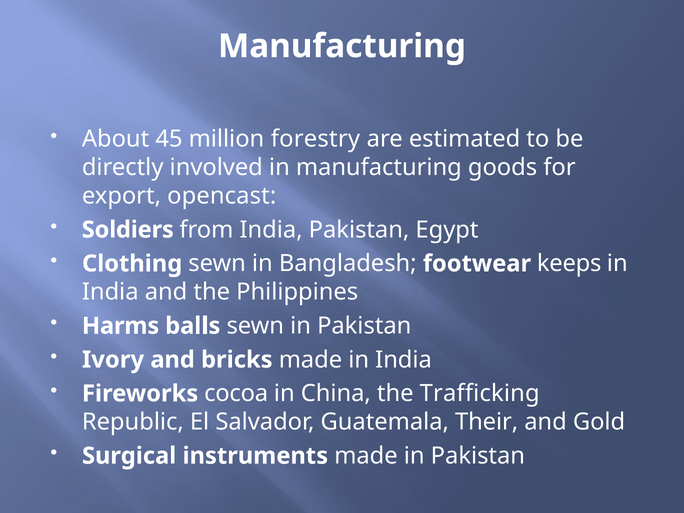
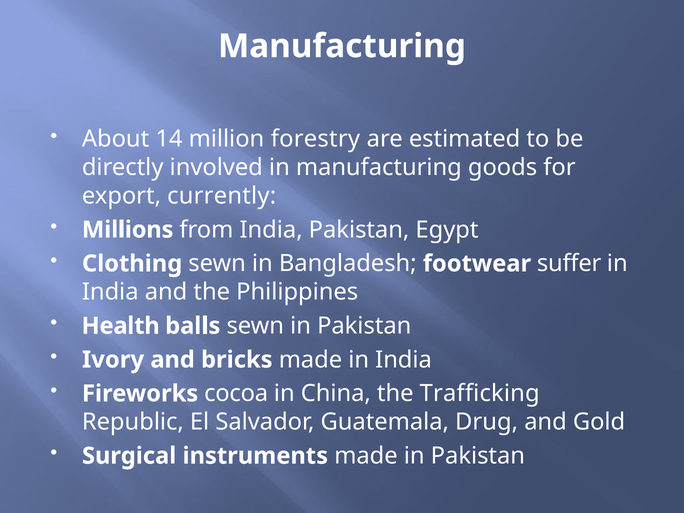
45: 45 -> 14
opencast: opencast -> currently
Soldiers: Soldiers -> Millions
keeps: keeps -> suffer
Harms: Harms -> Health
Their: Their -> Drug
